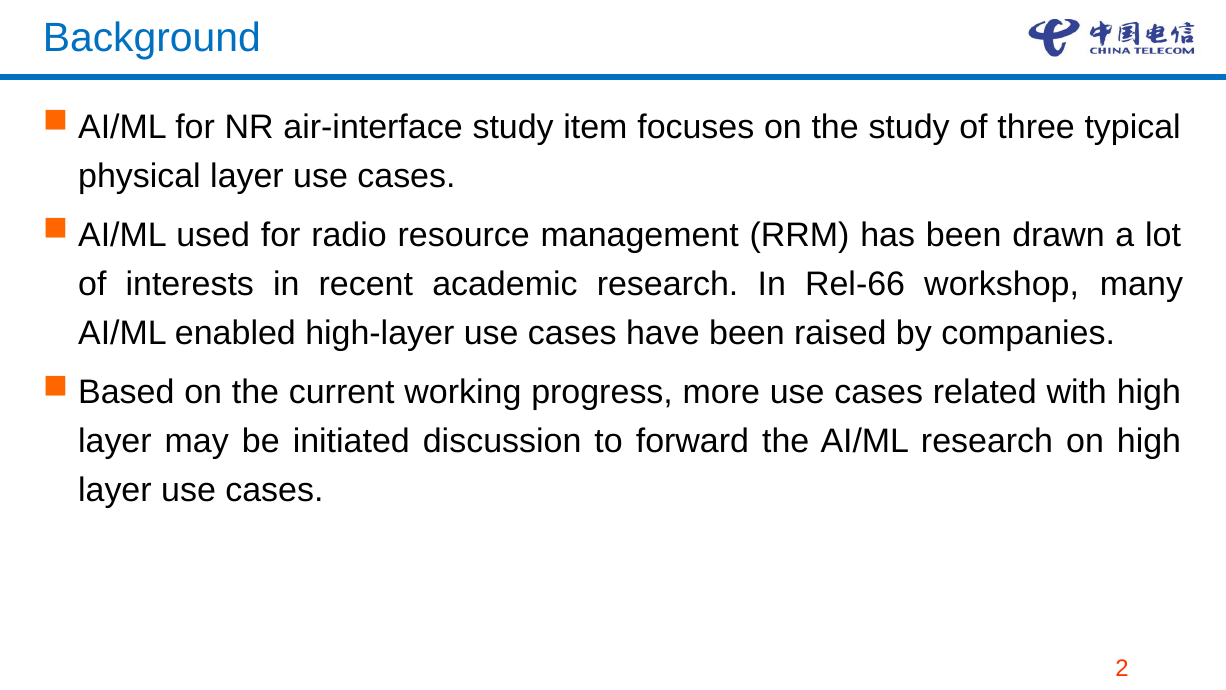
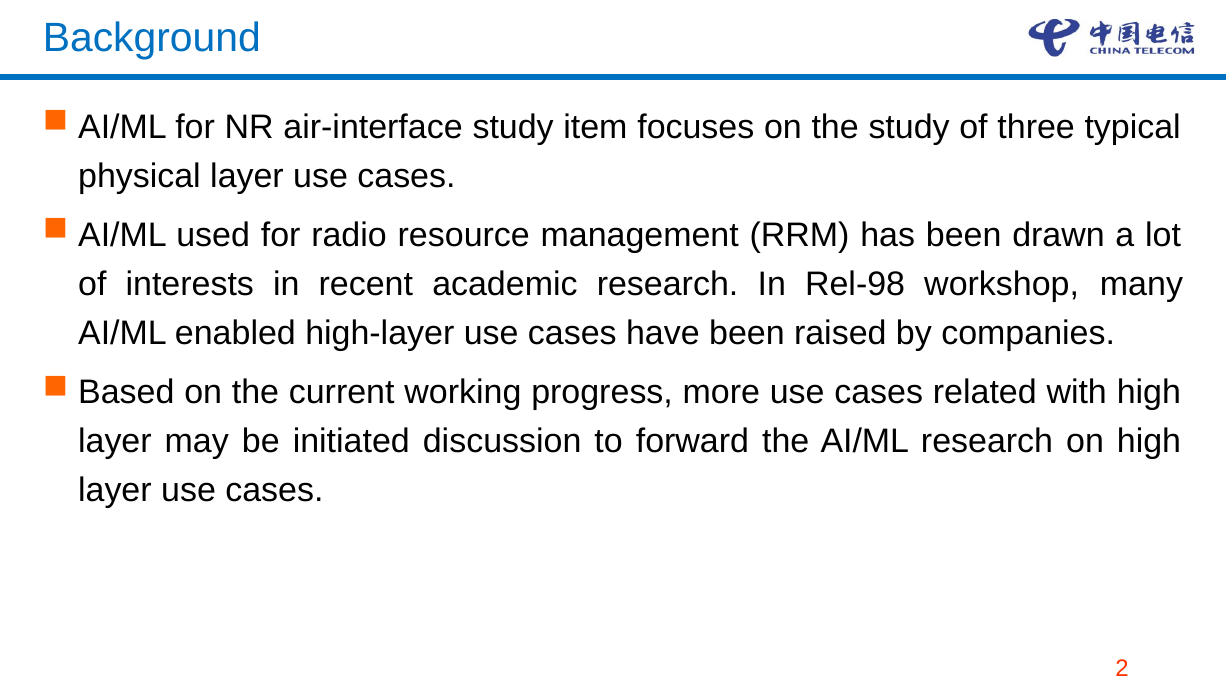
Rel-66: Rel-66 -> Rel-98
